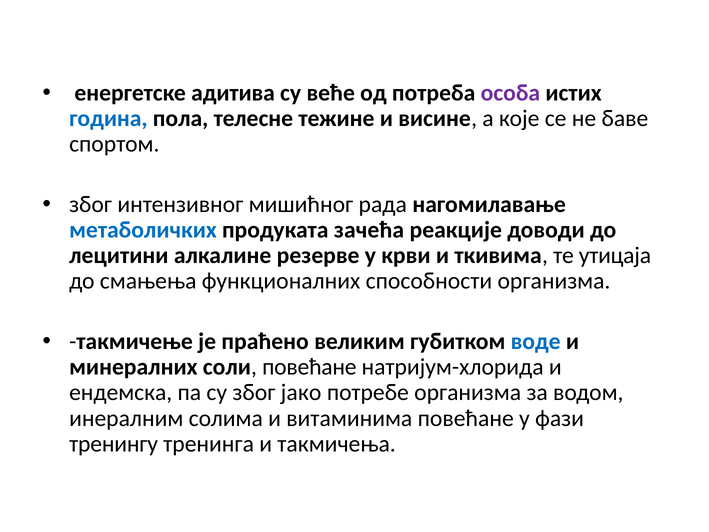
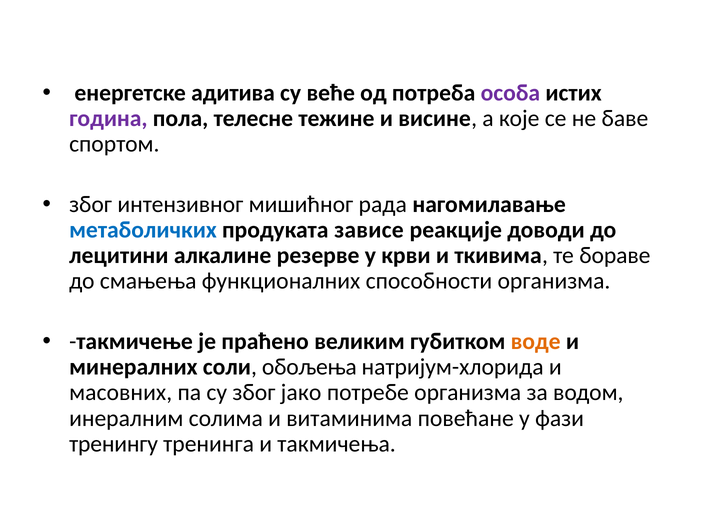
година colour: blue -> purple
зачећа: зачећа -> зависе
утицаја: утицаја -> бораве
воде colour: blue -> orange
соли повећане: повећане -> обољења
ендемска: ендемска -> масовних
